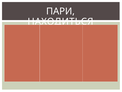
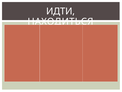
ПАРИ: ПАРИ -> ИДТИ
